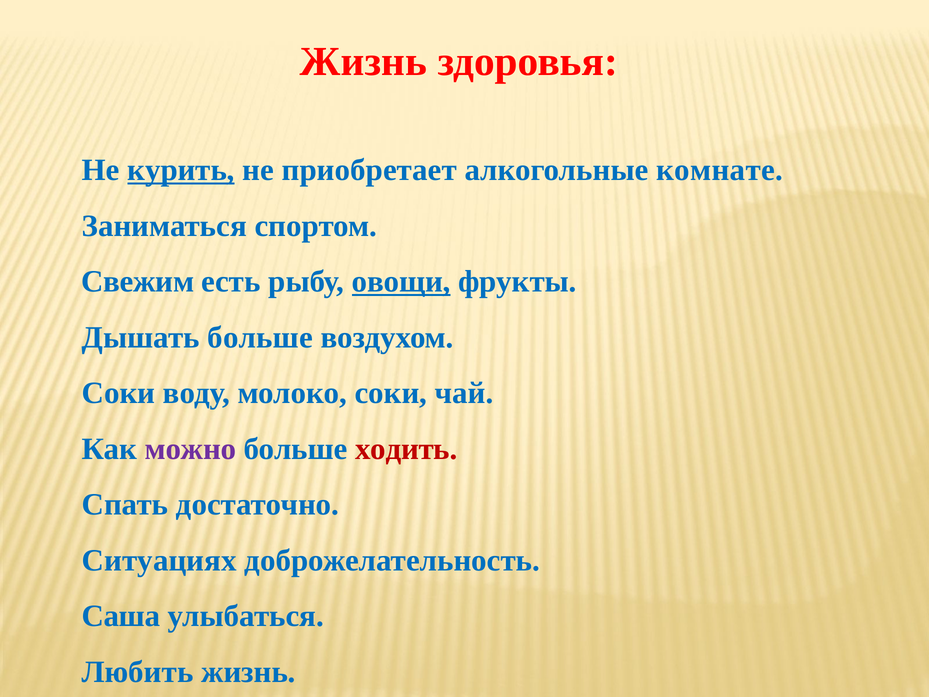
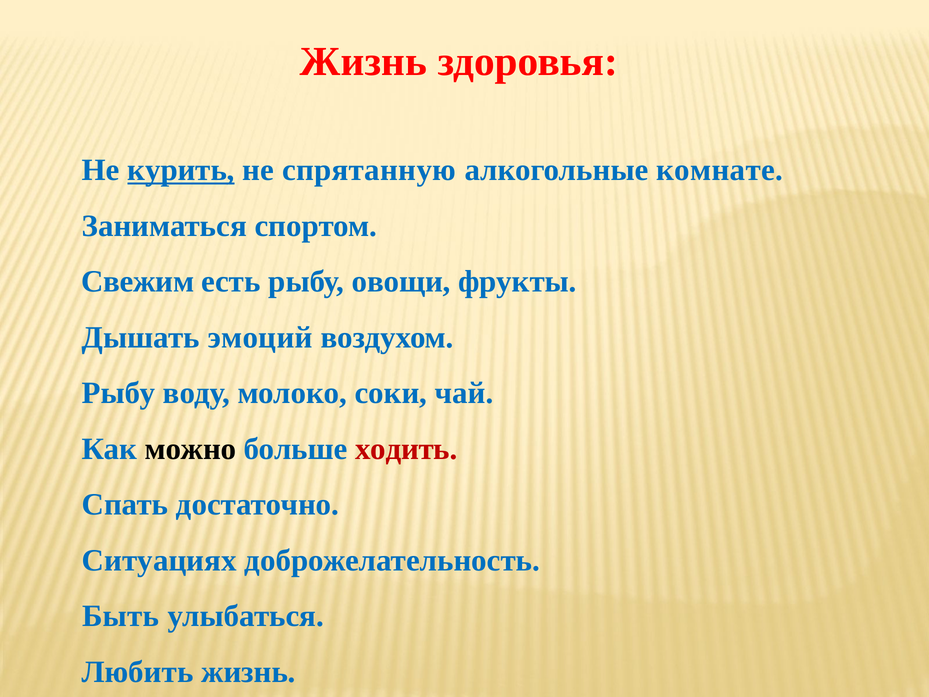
приобретает: приобретает -> спрятанную
овощи underline: present -> none
Дышать больше: больше -> эмоций
Соки at (119, 393): Соки -> Рыбу
можно colour: purple -> black
Саша: Саша -> Быть
